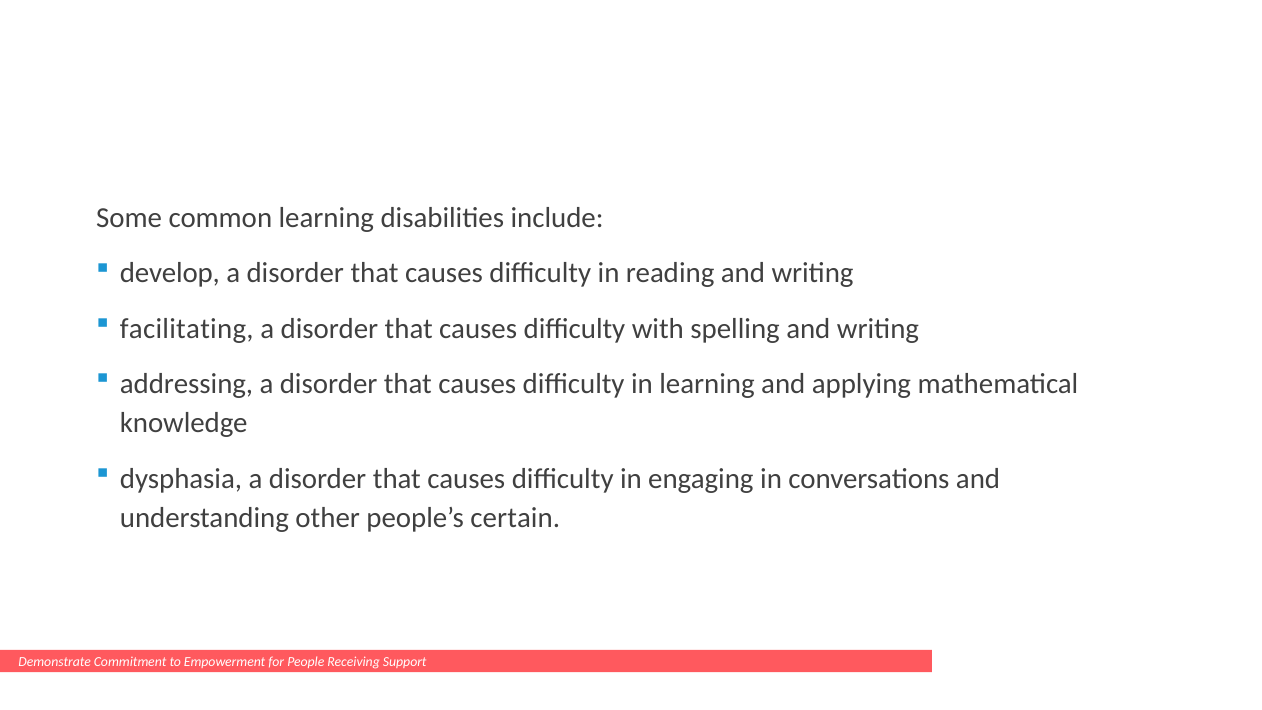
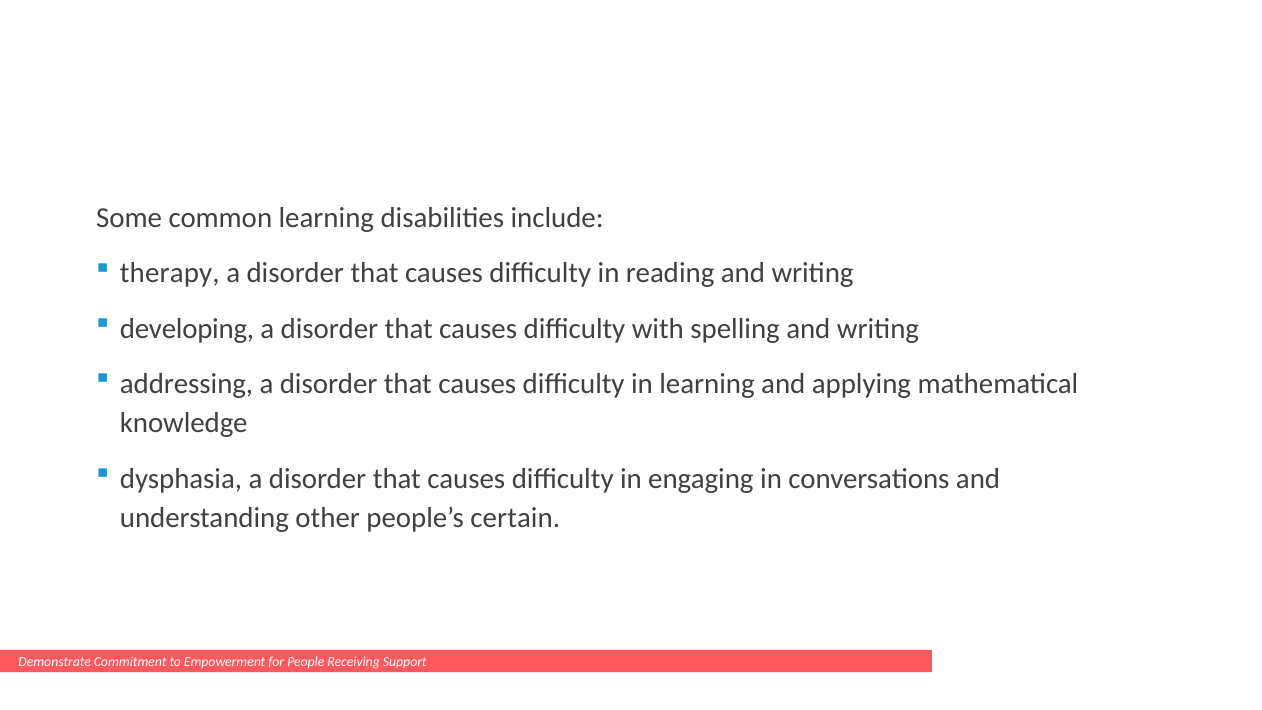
develop: develop -> therapy
facilitating: facilitating -> developing
